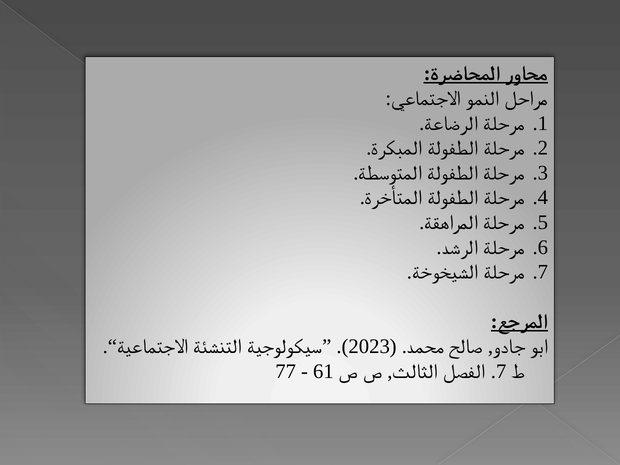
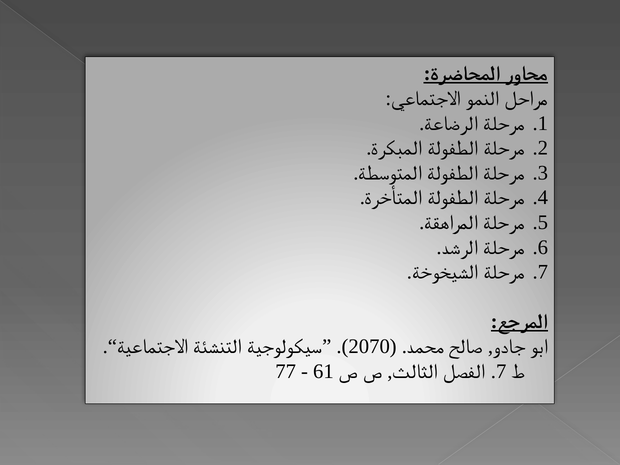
2023: 2023 -> 2070
